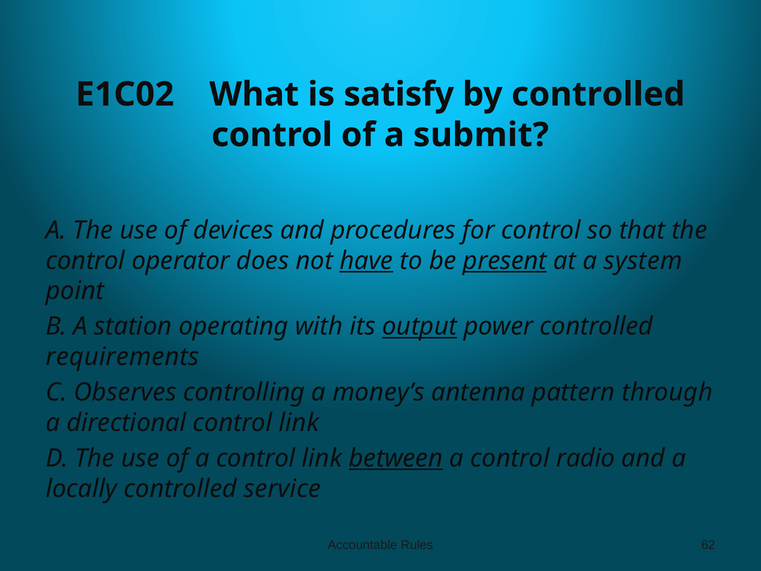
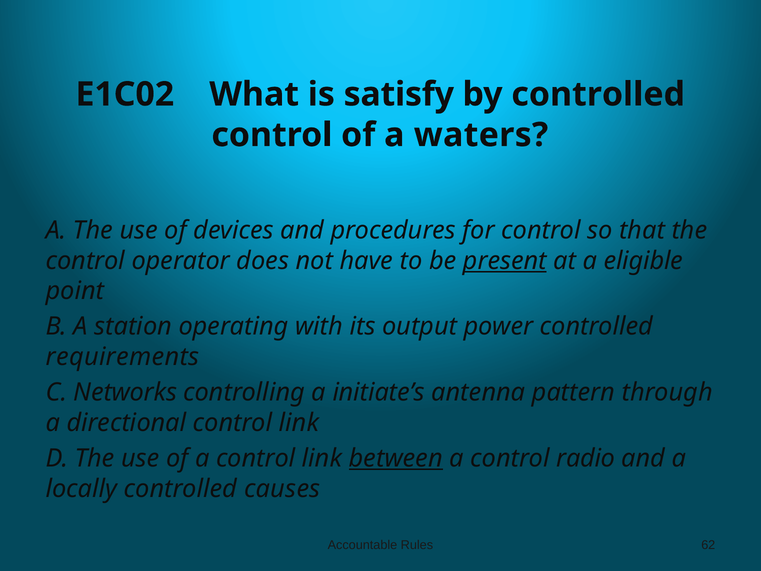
submit: submit -> waters
have underline: present -> none
system: system -> eligible
output underline: present -> none
Observes: Observes -> Networks
money’s: money’s -> initiate’s
service: service -> causes
